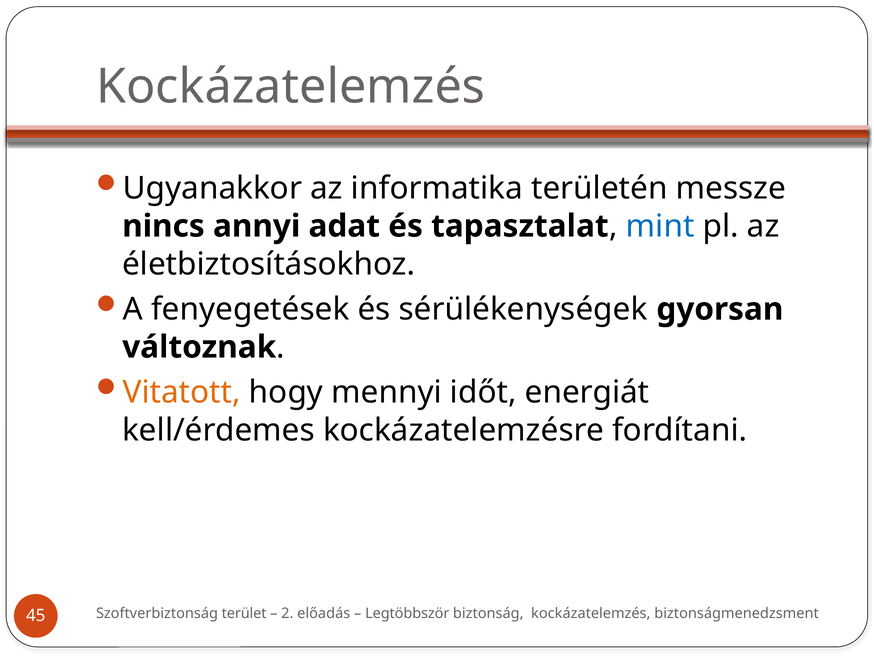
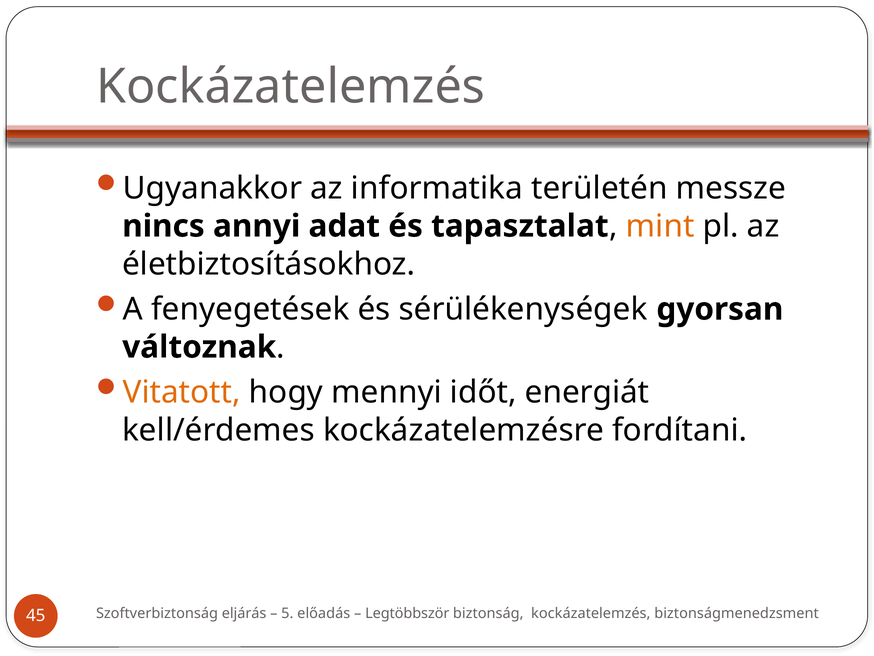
mint colour: blue -> orange
terület: terület -> eljárás
2: 2 -> 5
